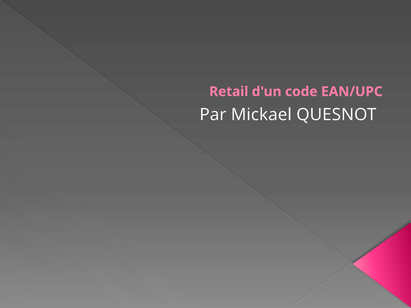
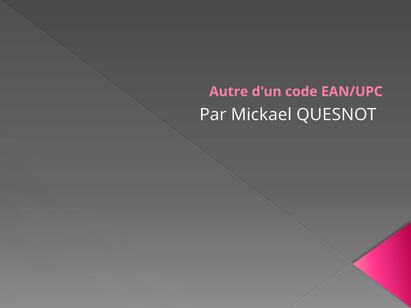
Retail: Retail -> Autre
